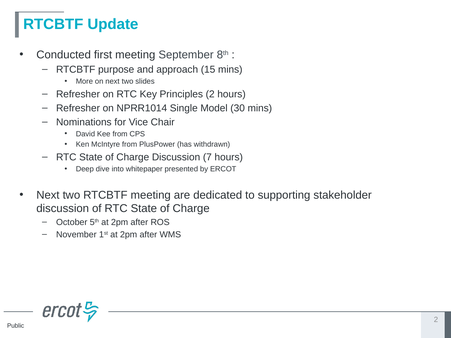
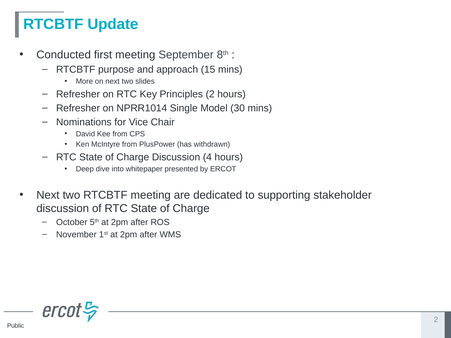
7: 7 -> 4
